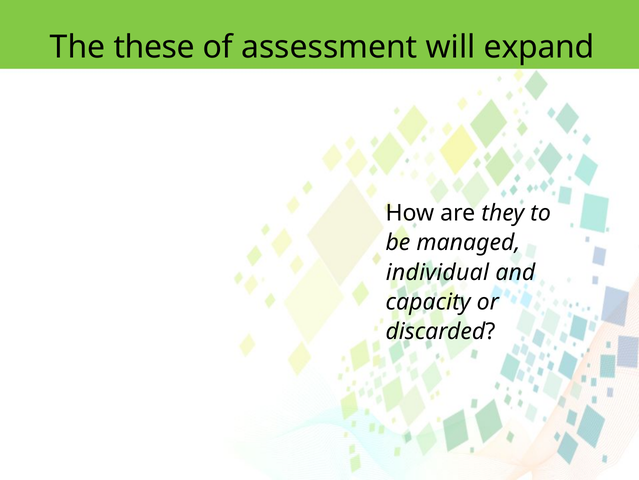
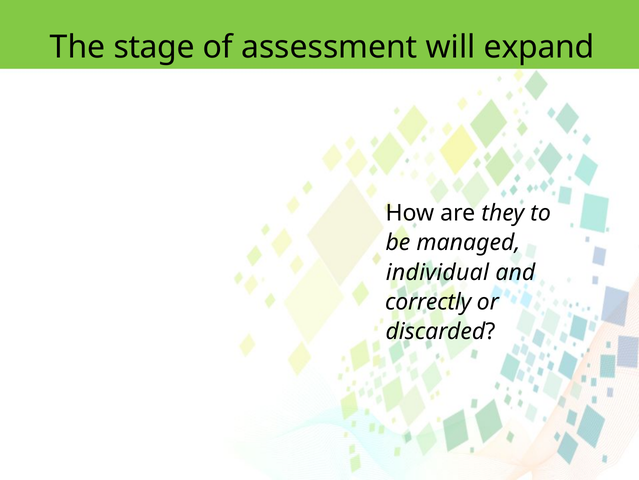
these: these -> stage
capacity: capacity -> correctly
